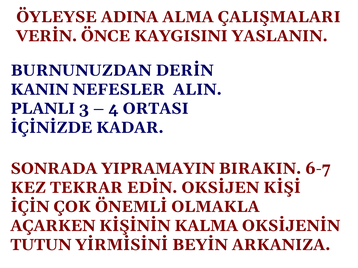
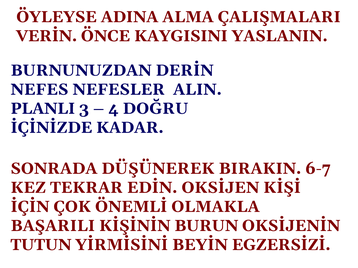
KANIN: KANIN -> NEFES
ORTASI: ORTASI -> DOĞRU
YIPRAMAYIN: YIPRAMAYIN -> DÜŞÜNEREK
AÇARKEN: AÇARKEN -> BAŞARILI
KALMA: KALMA -> BURUN
ARKANIZA: ARKANIZA -> EGZERSİZİ
